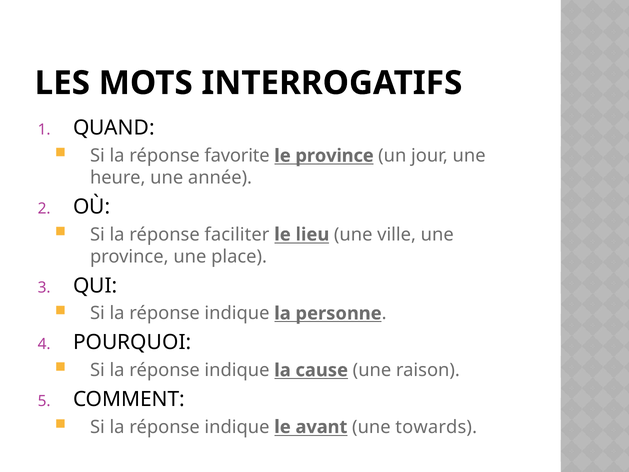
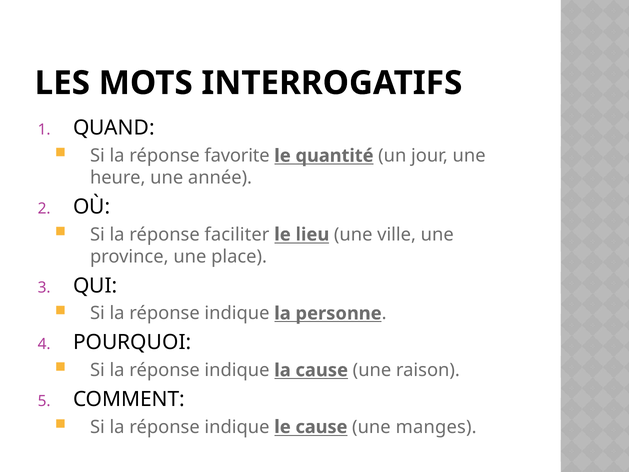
le province: province -> quantité
le avant: avant -> cause
towards: towards -> manges
